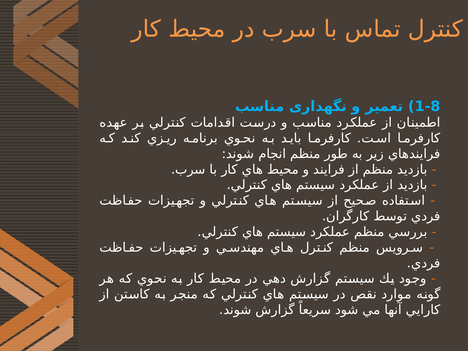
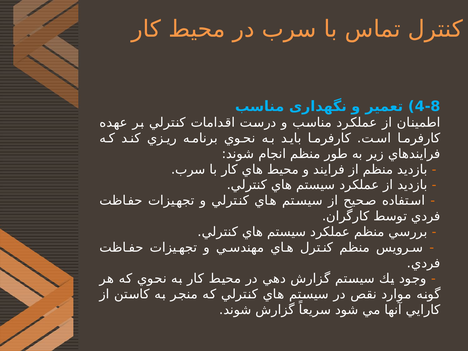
1-8: 1-8 -> 4-8
